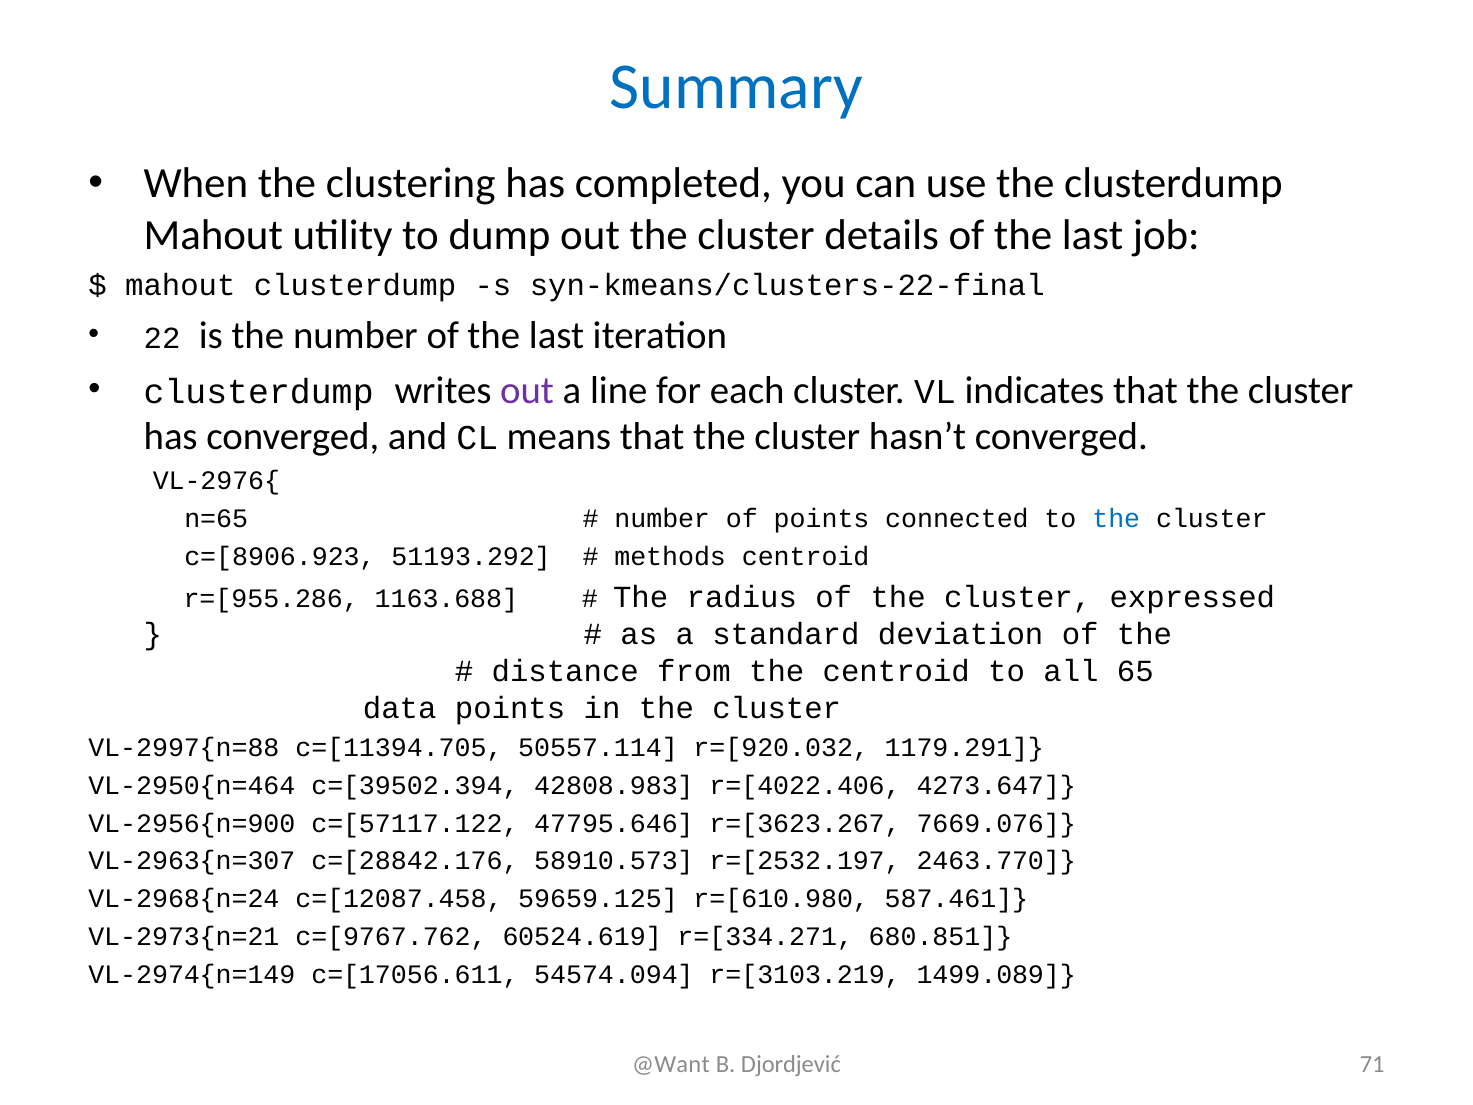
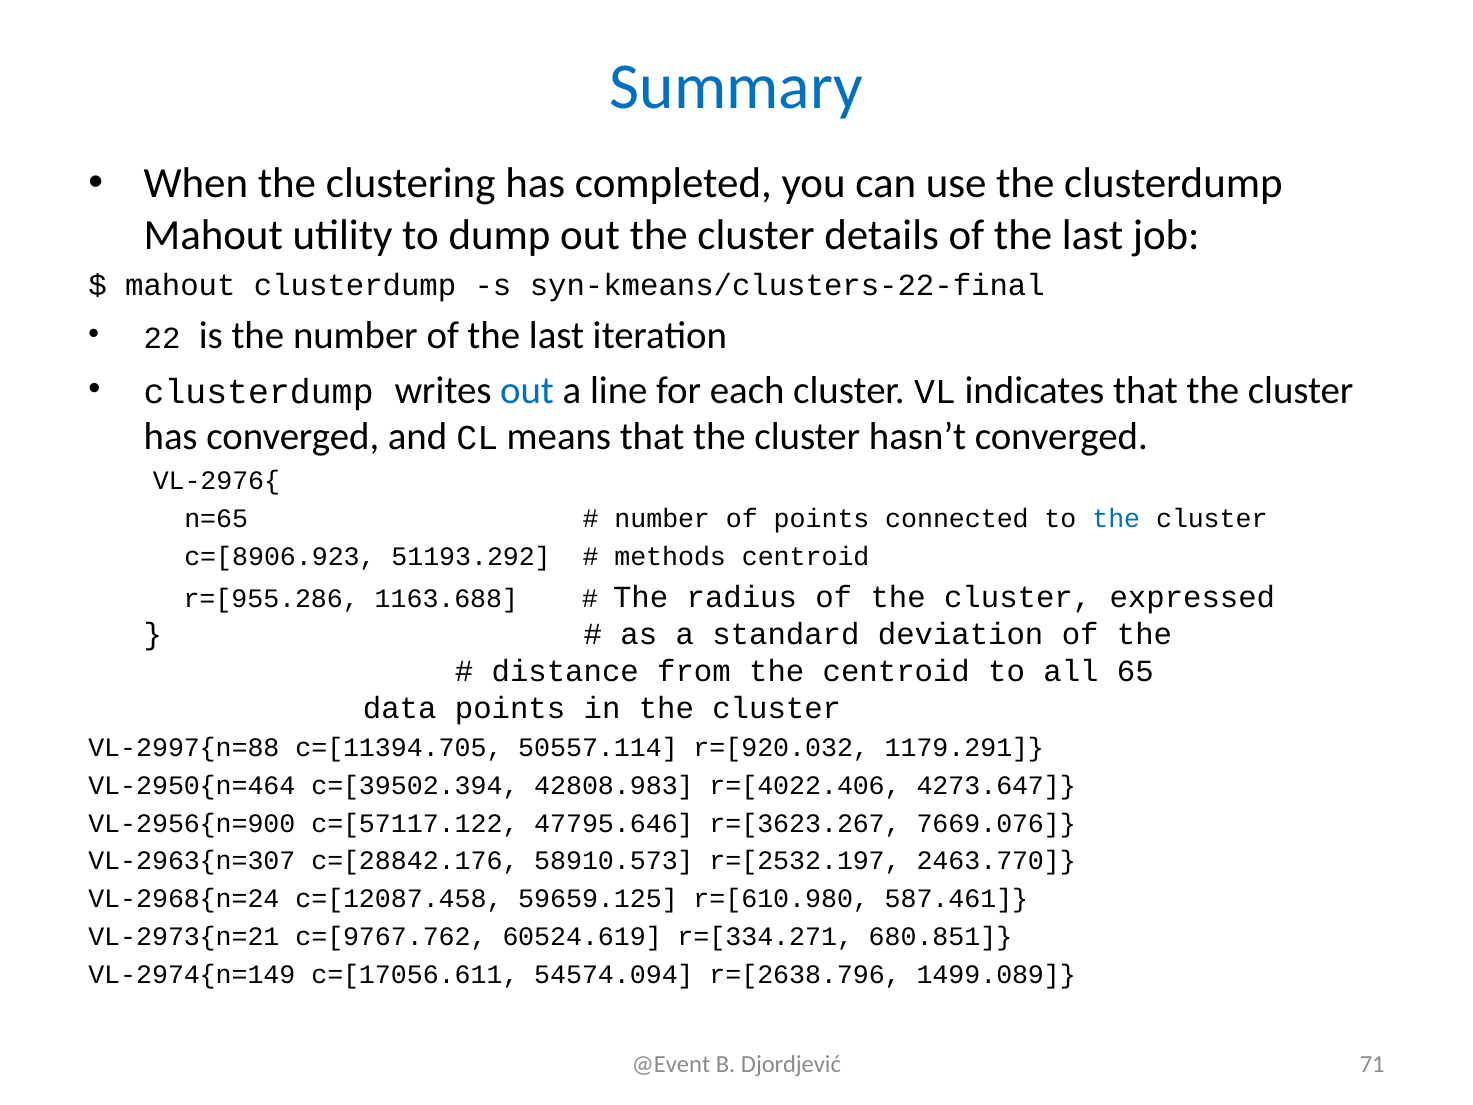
out at (527, 390) colour: purple -> blue
r=[3103.219: r=[3103.219 -> r=[2638.796
@Want: @Want -> @Event
